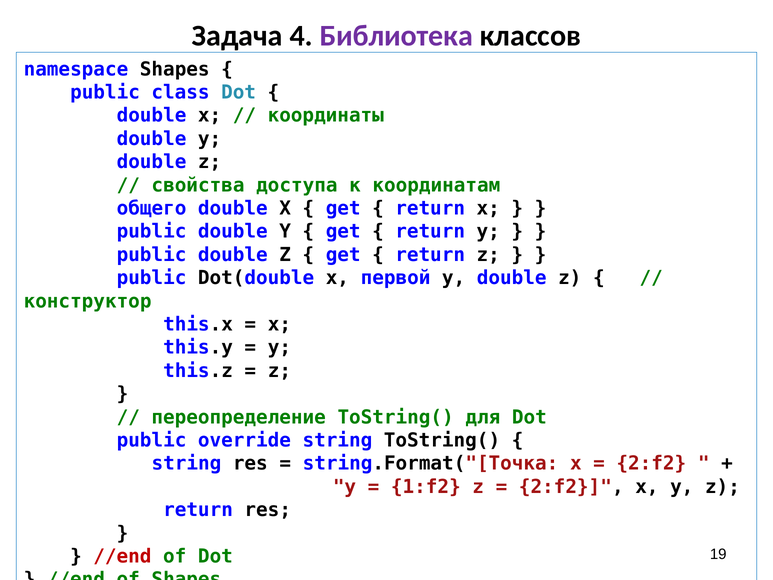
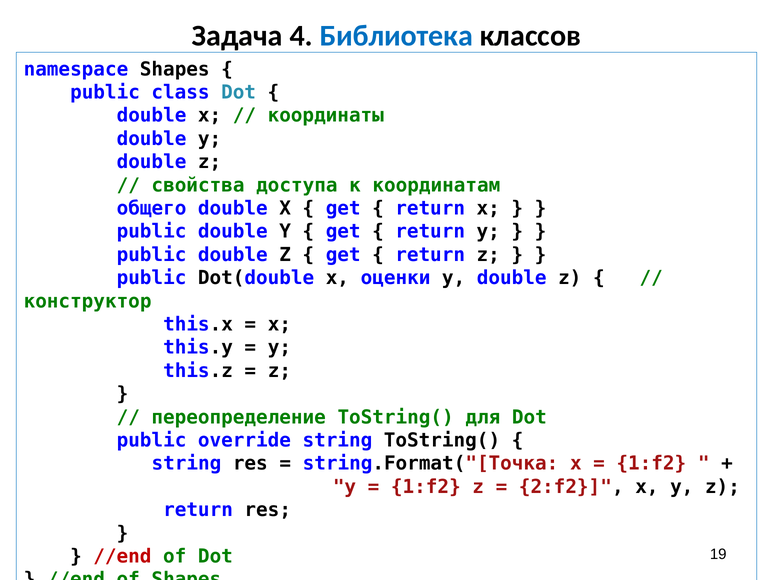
Библиотека colour: purple -> blue
первой: первой -> оценки
2:f2 at (651, 463): 2:f2 -> 1:f2
